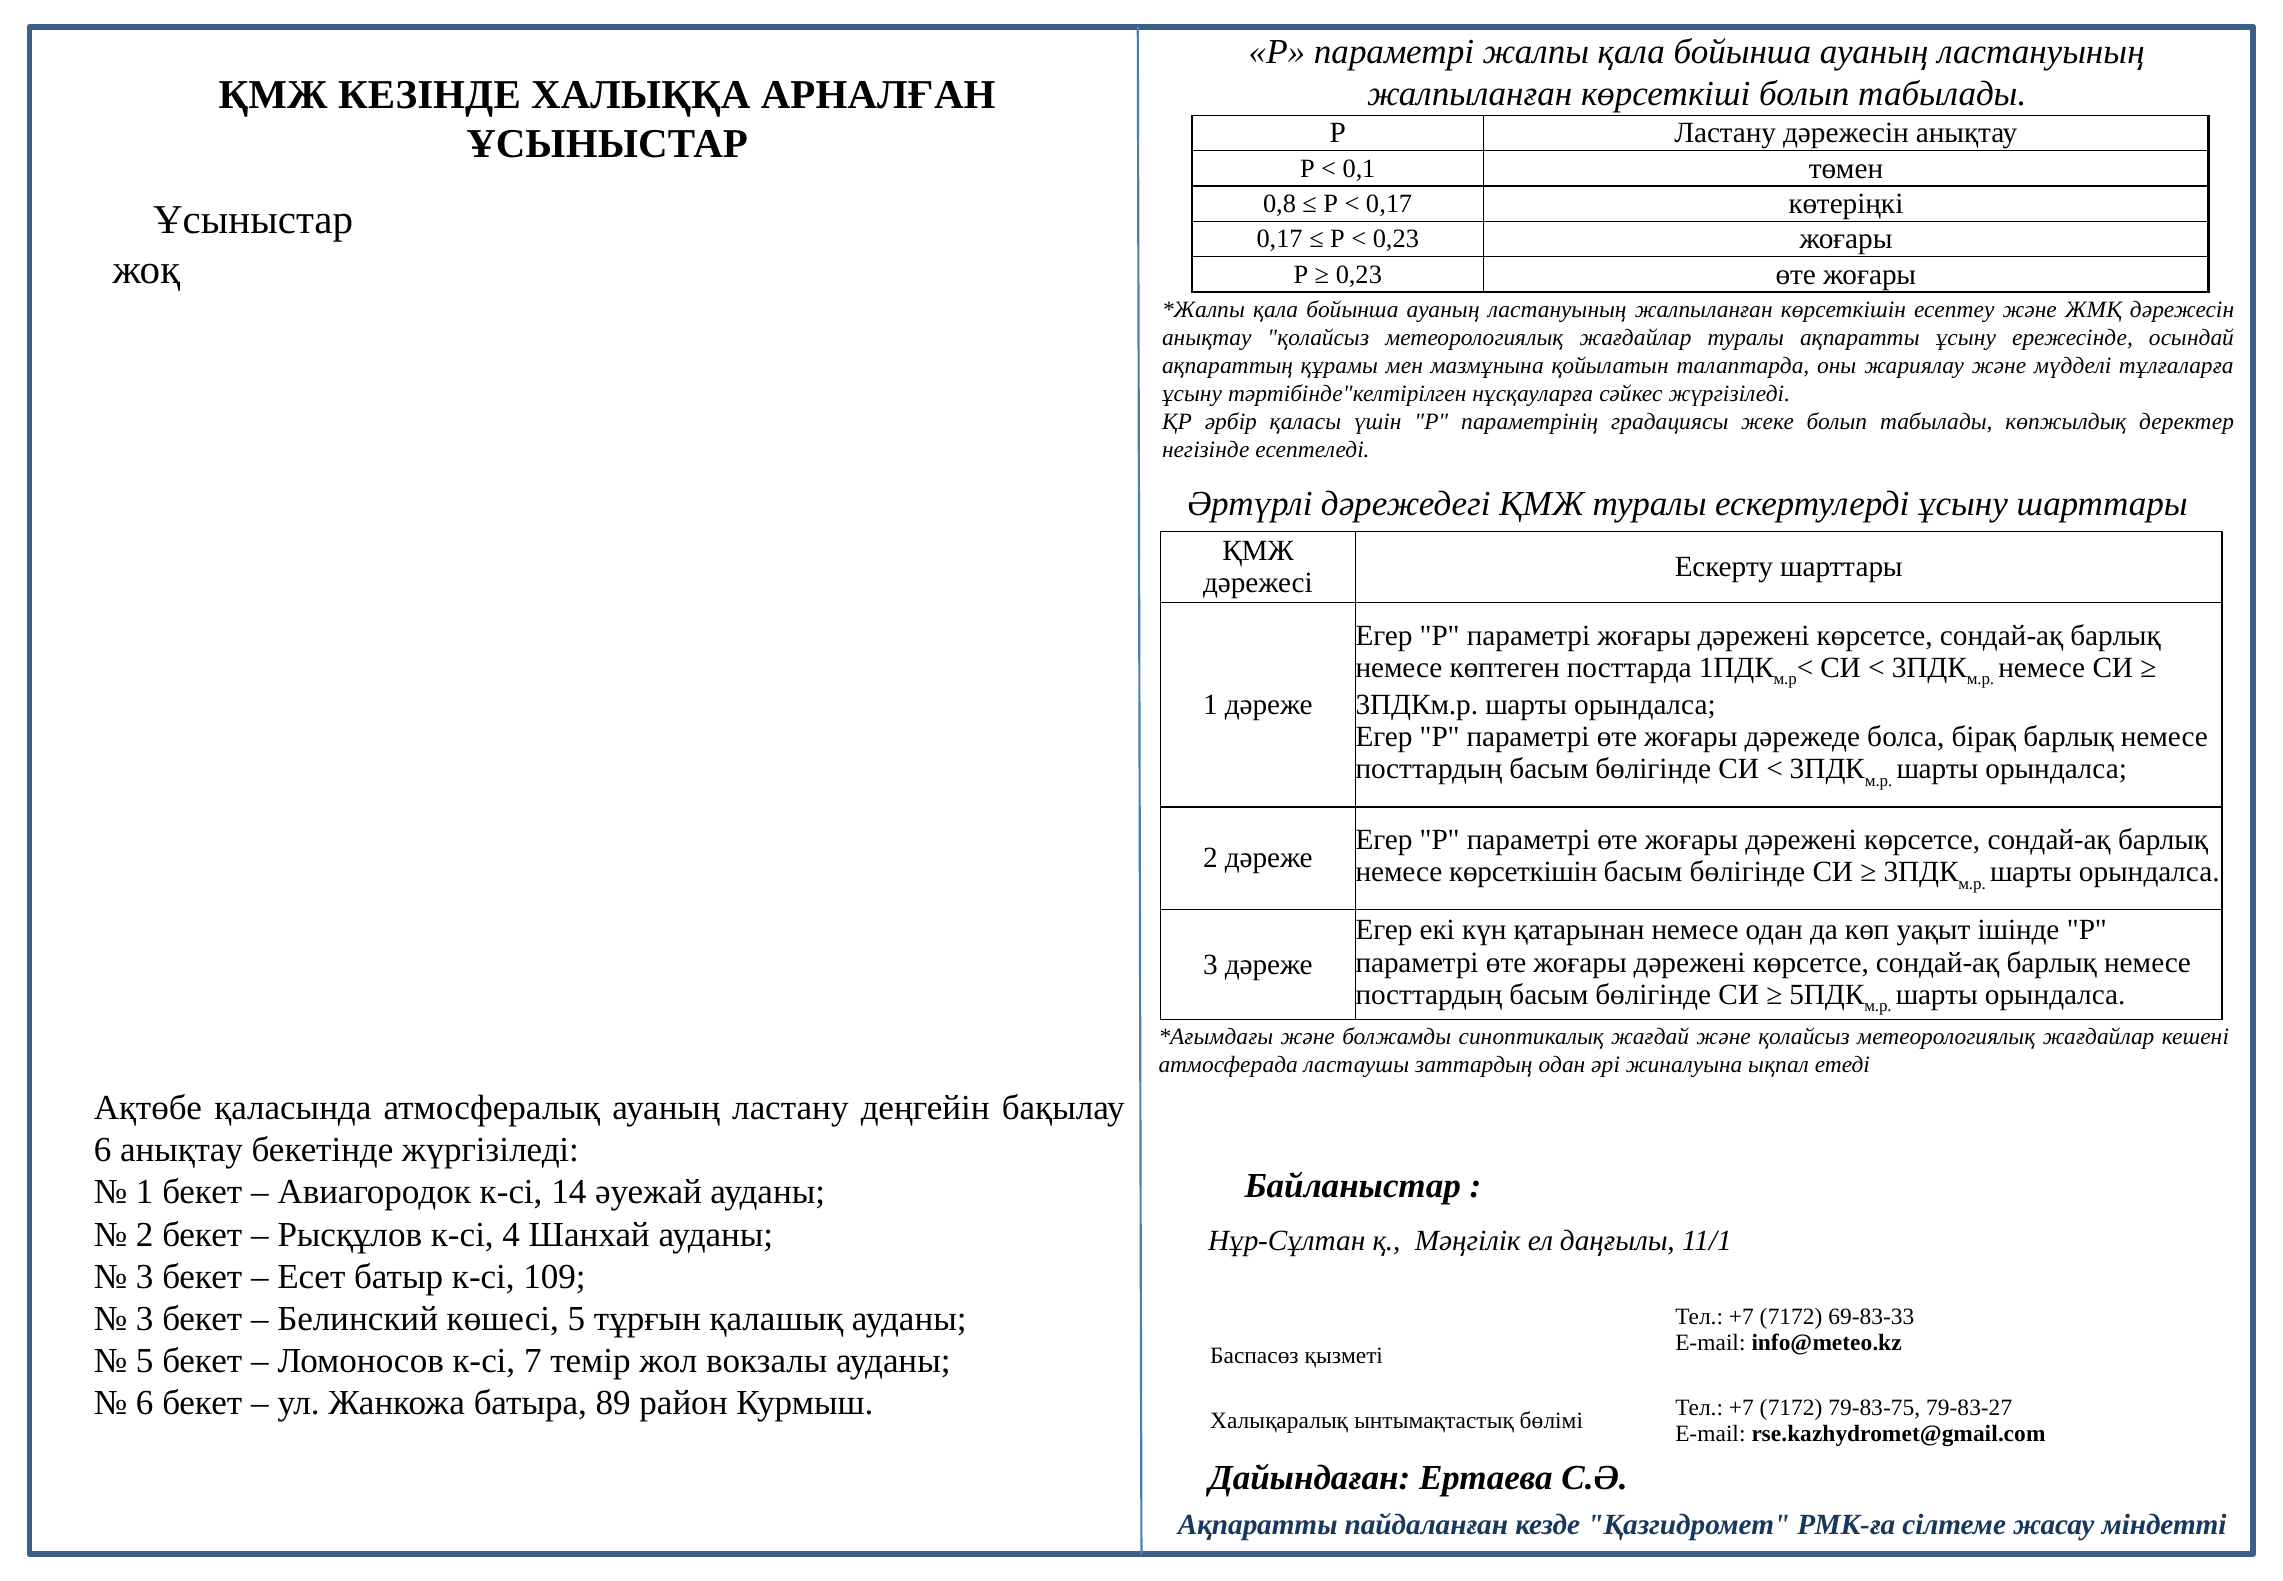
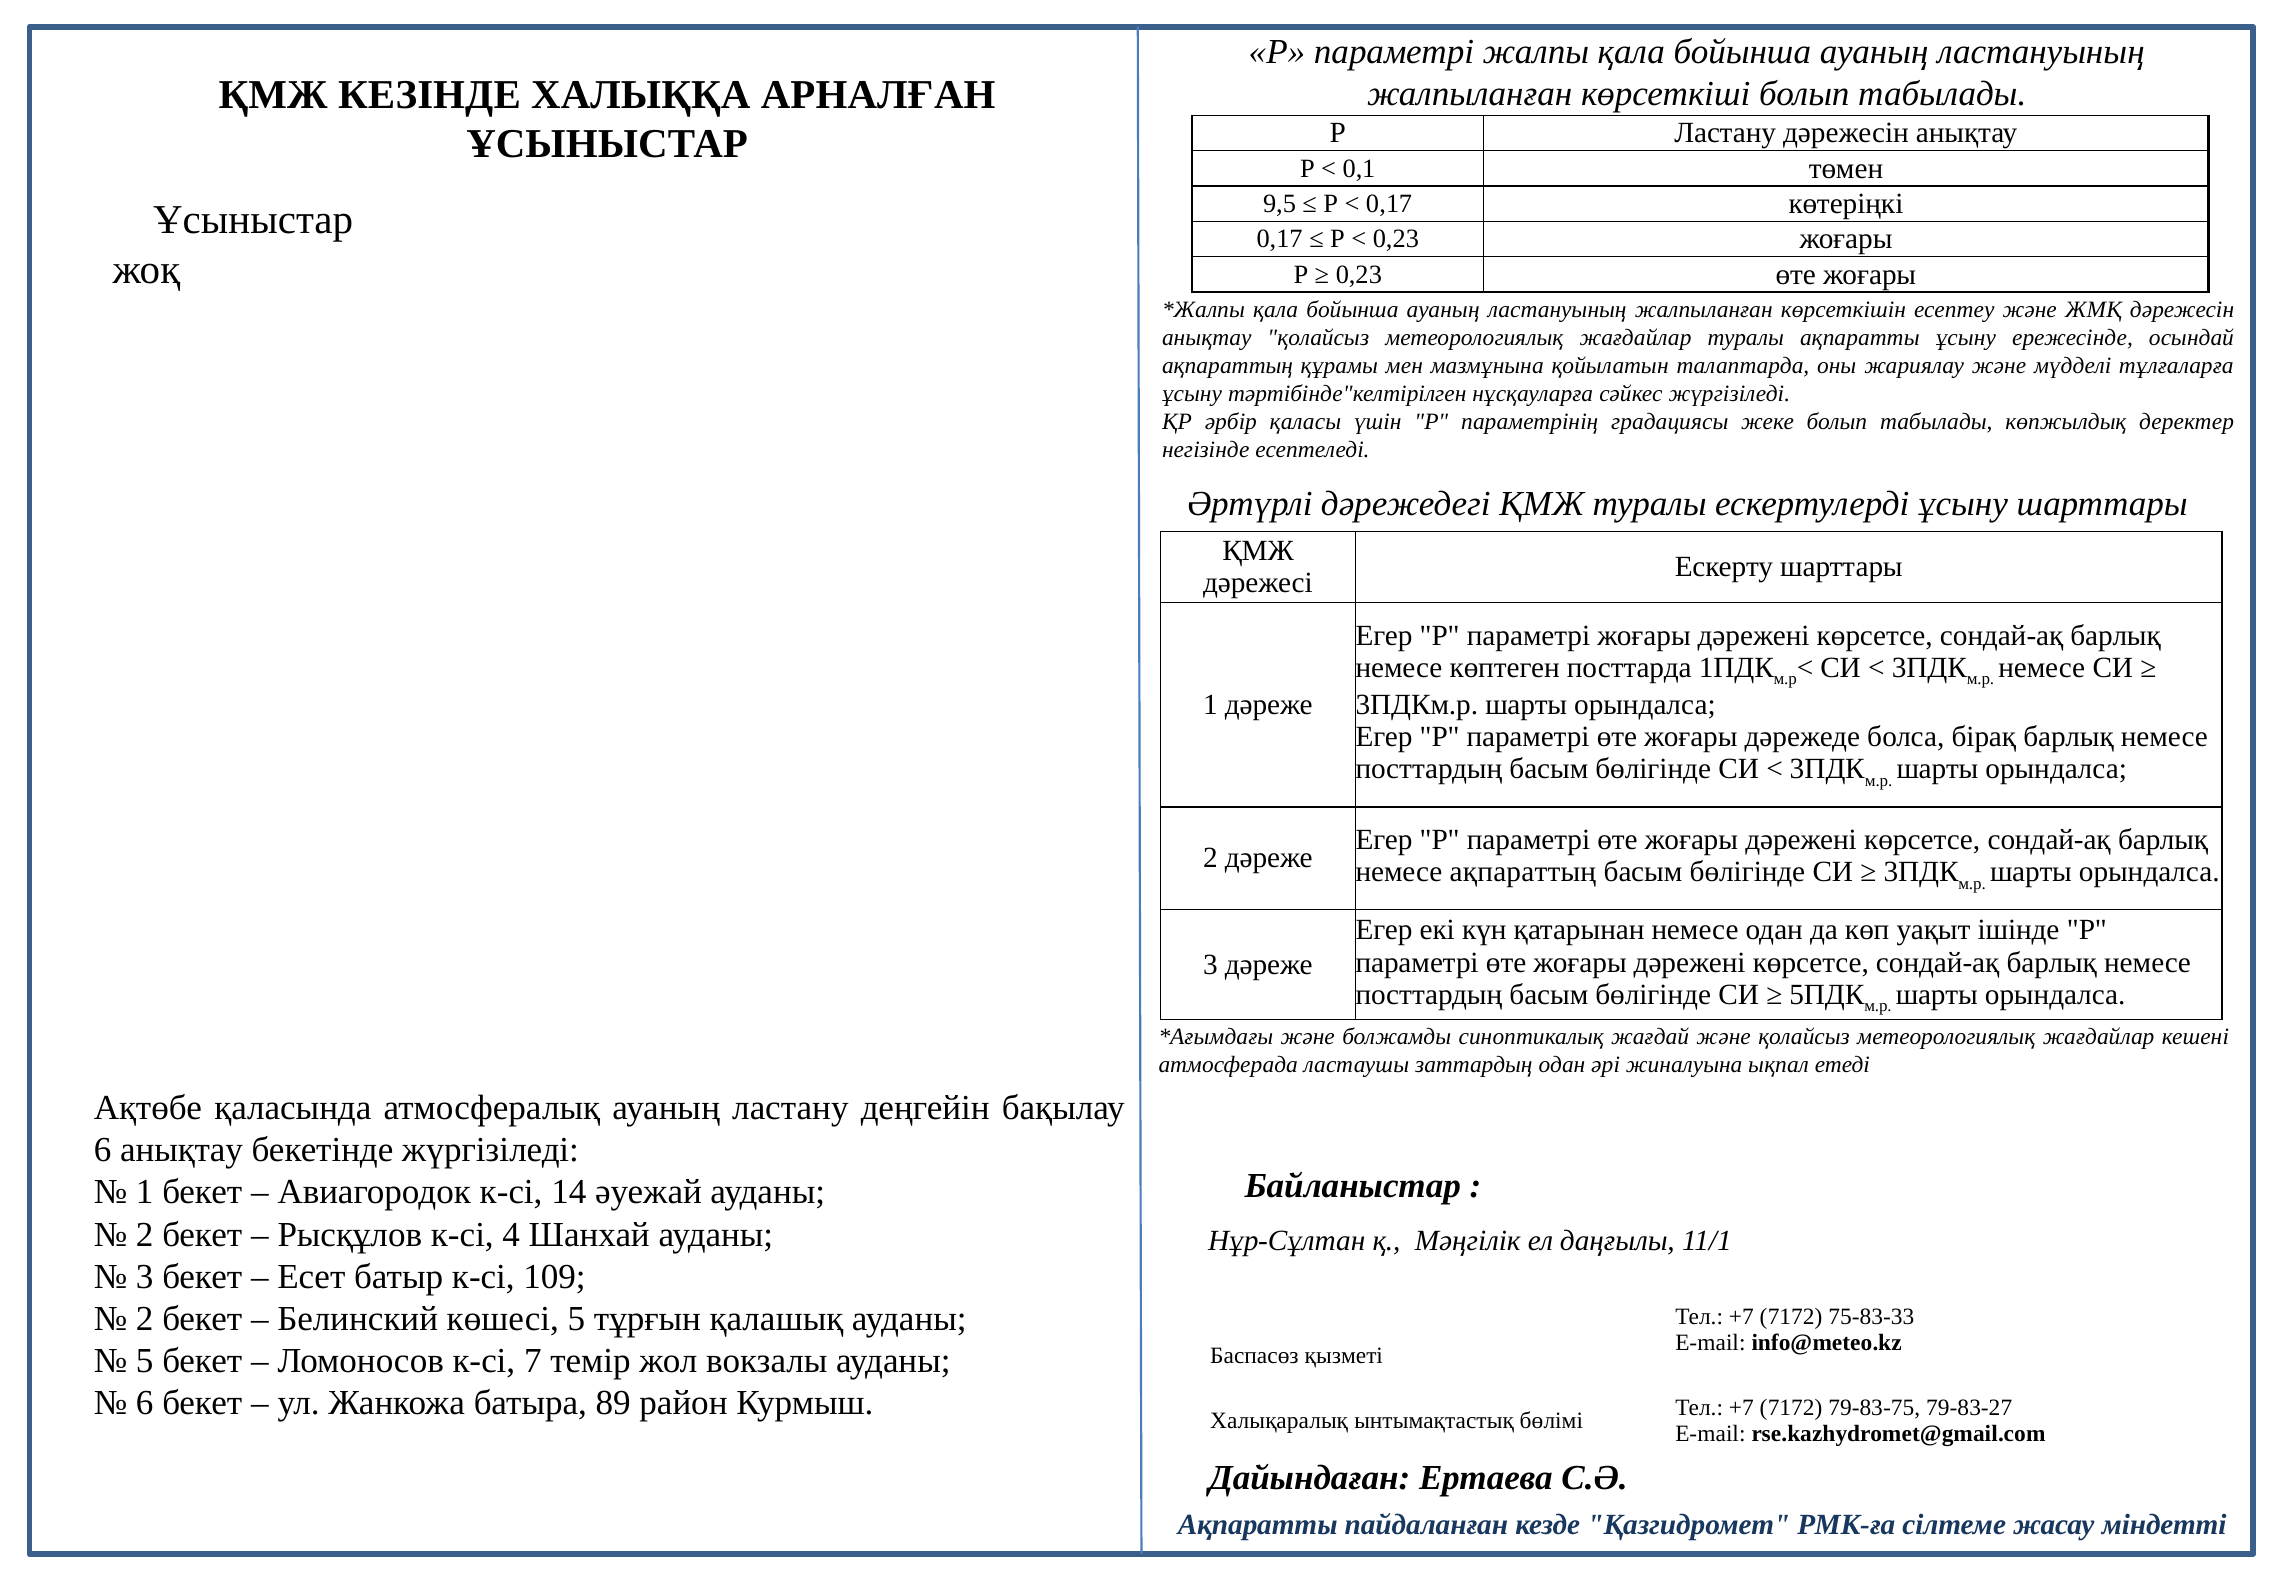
0,8: 0,8 -> 9,5
немесе көрсеткішін: көрсеткішін -> ақпараттың
3 at (145, 1318): 3 -> 2
69-83-33: 69-83-33 -> 75-83-33
